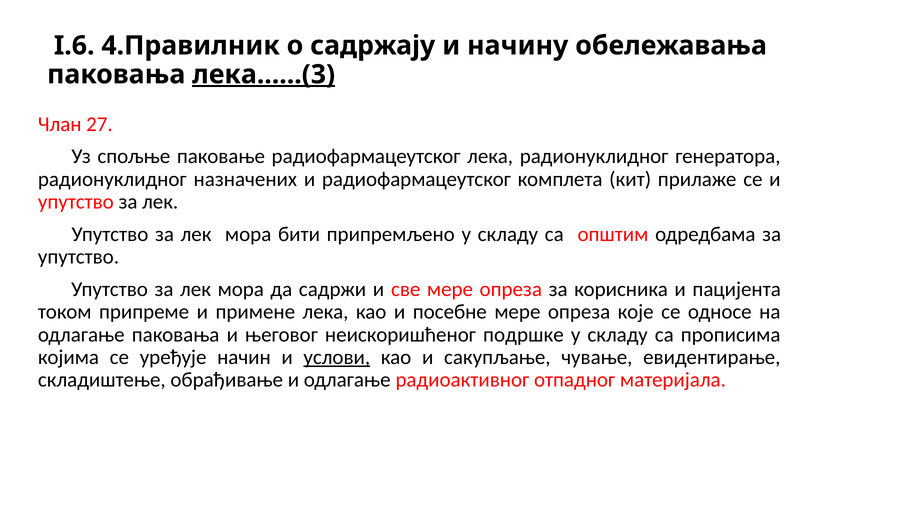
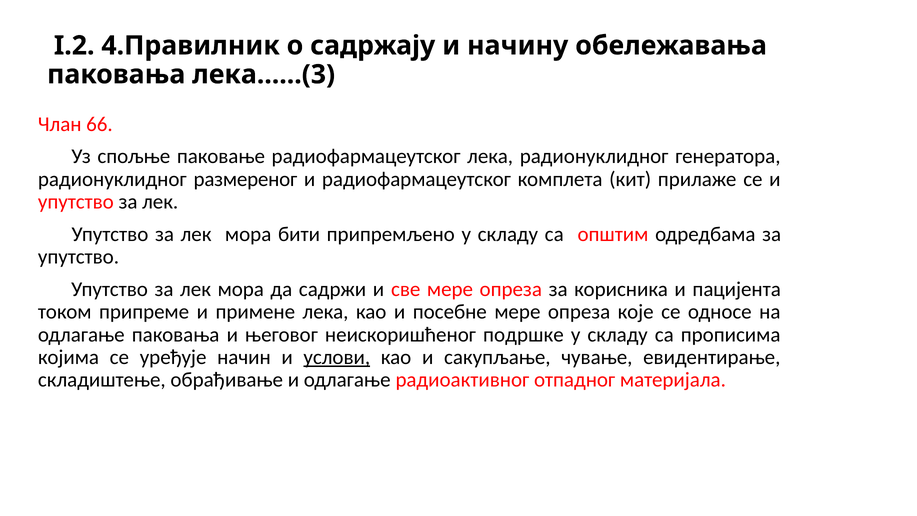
I.6: I.6 -> I.2
лекa......(3 underline: present -> none
27: 27 -> 66
назначених: назначених -> размереног
